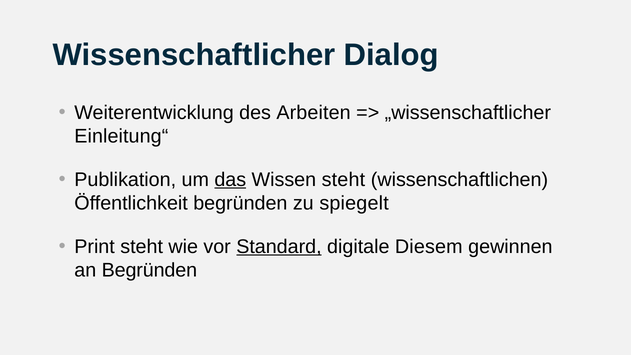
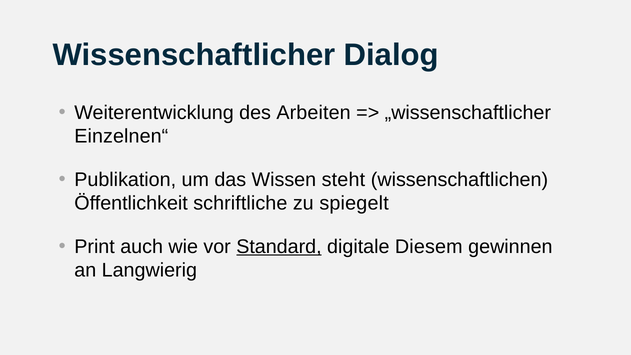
Einleitung“: Einleitung“ -> Einzelnen“
das underline: present -> none
Öffentlichkeit begründen: begründen -> schriftliche
Print steht: steht -> auch
an Begründen: Begründen -> Langwierig
